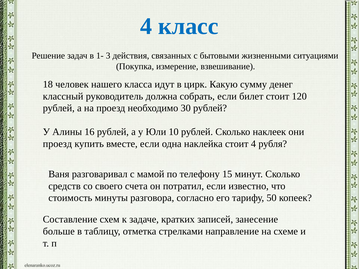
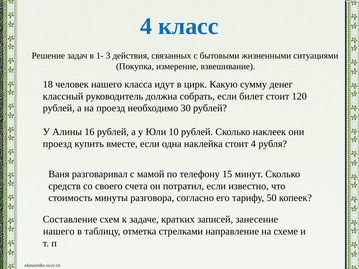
больше at (59, 232): больше -> нашего
